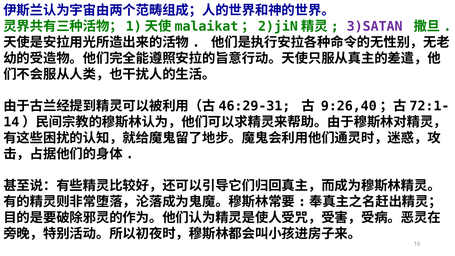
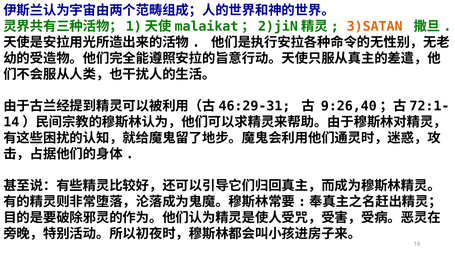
3)SATAN colour: purple -> orange
